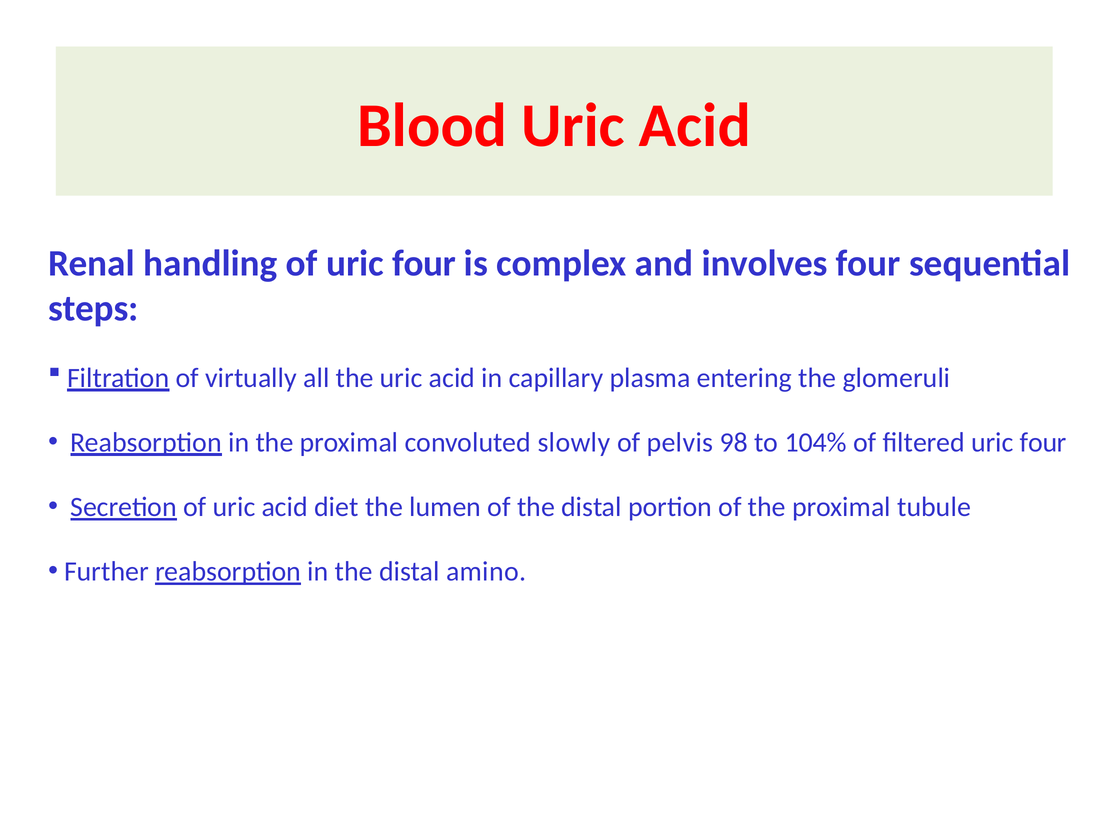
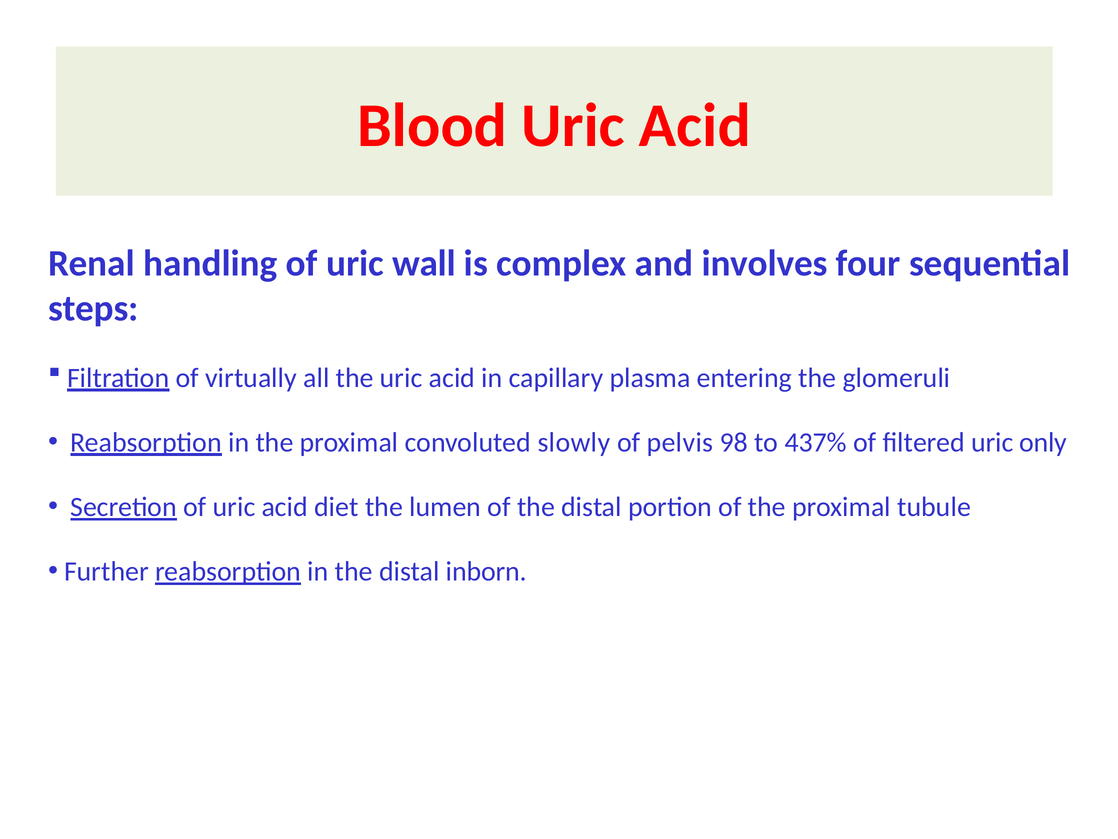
of uric four: four -> wall
104%: 104% -> 437%
filtered uric four: four -> only
amino: amino -> inborn
